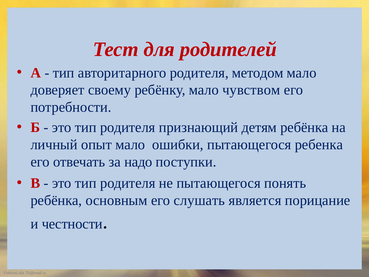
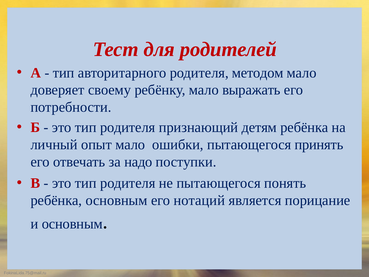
чувством: чувством -> выражать
ребенка: ребенка -> принять
слушать: слушать -> нотаций
и честности: честности -> основным
